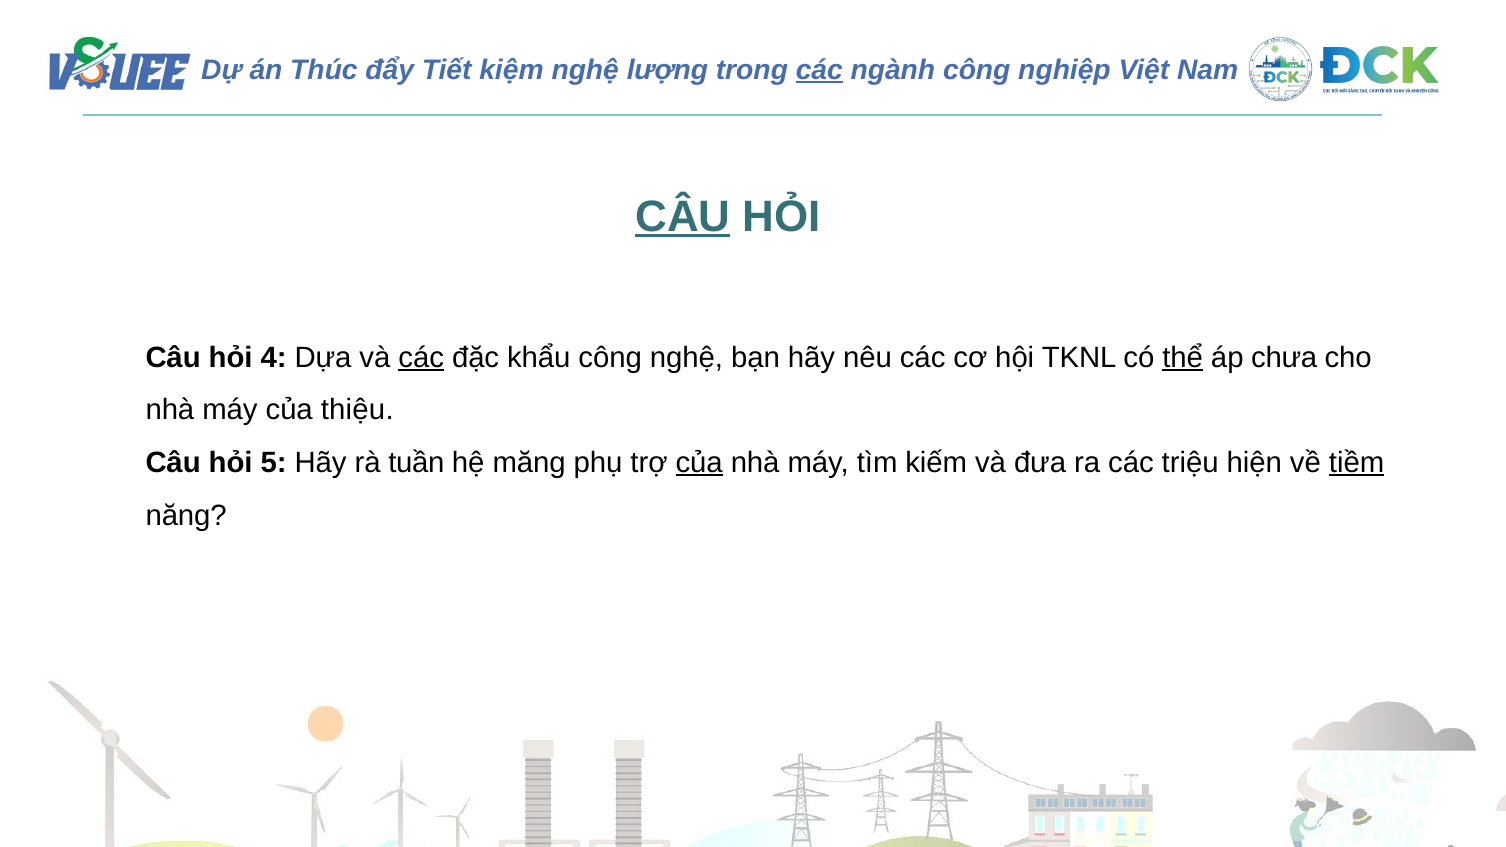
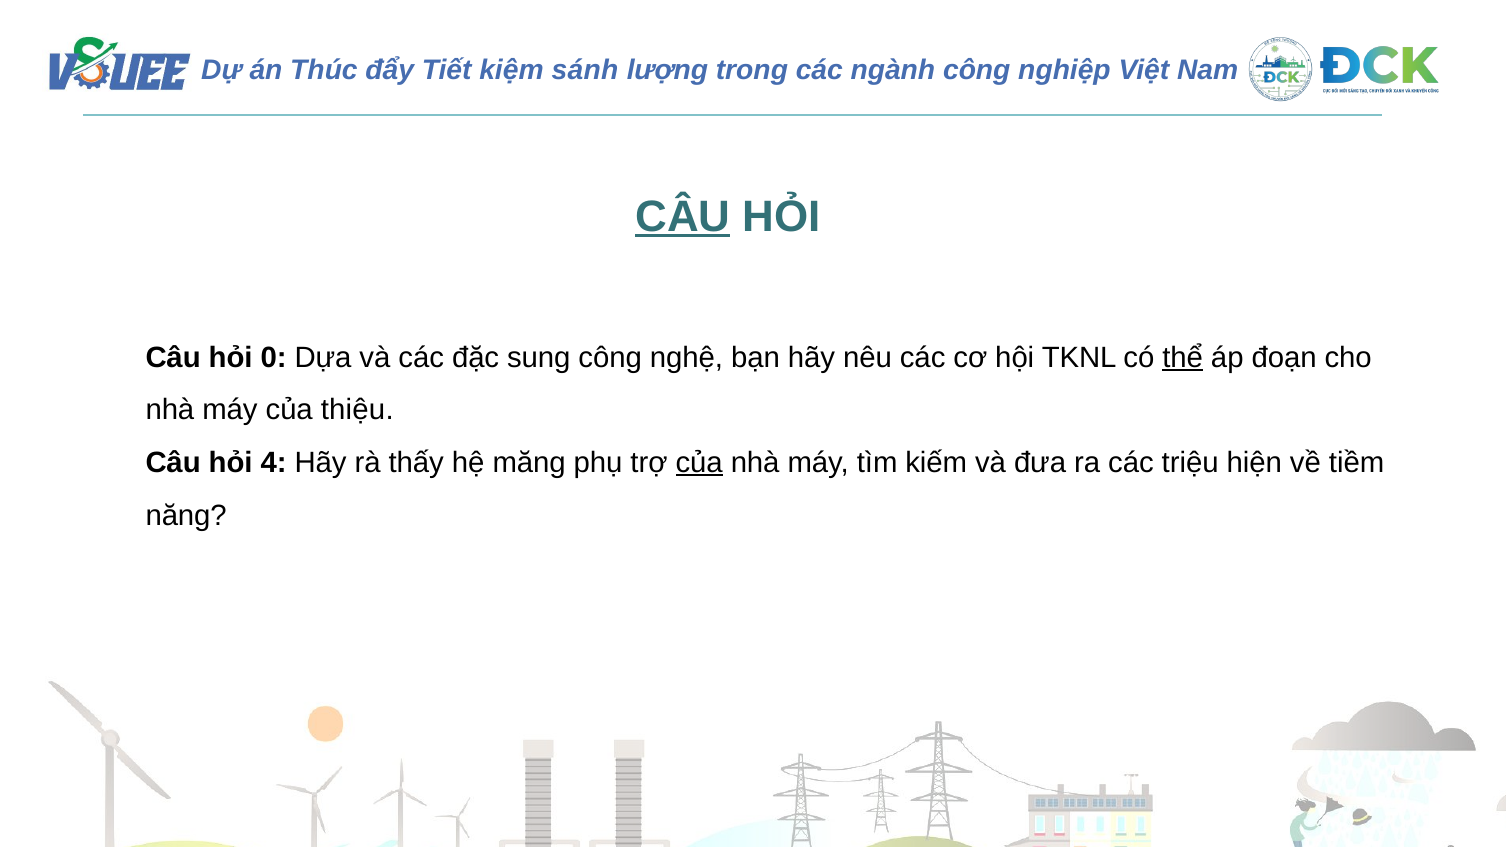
nghệ at (585, 70): nghệ -> sánh
các at (819, 70) underline: present -> none
4: 4 -> 0
các at (421, 357) underline: present -> none
khẩu: khẩu -> sung
chưa: chưa -> đoạn
5: 5 -> 4
tuần: tuần -> thấy
tiềm underline: present -> none
